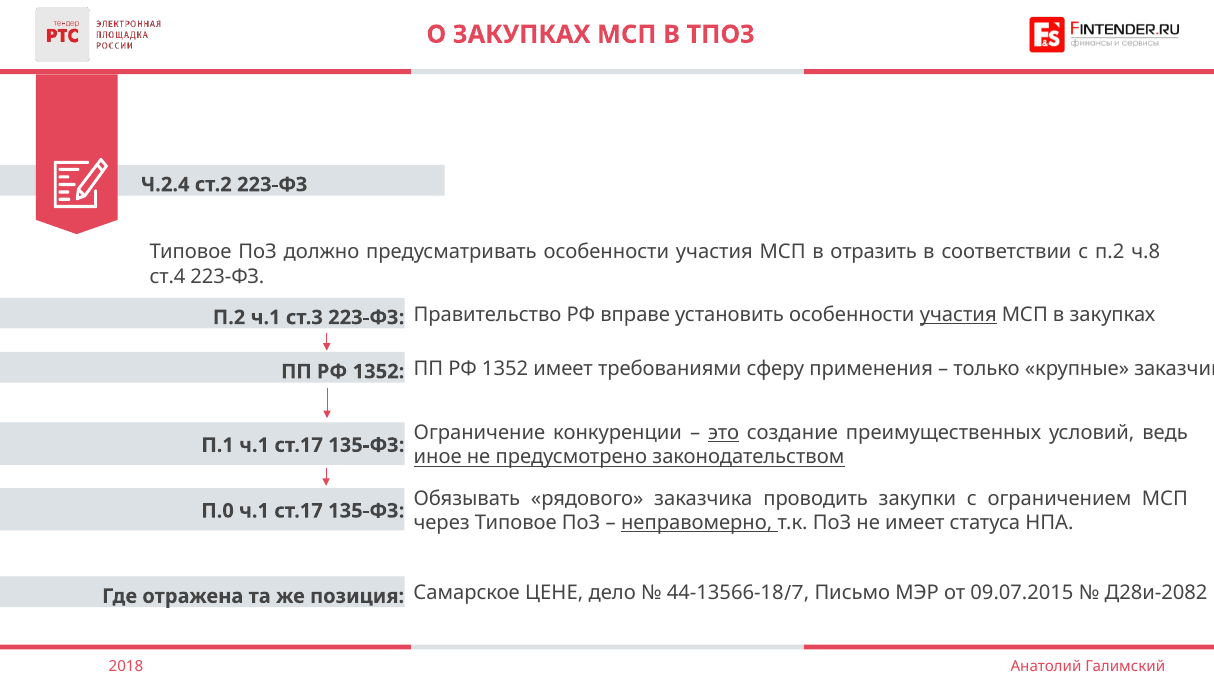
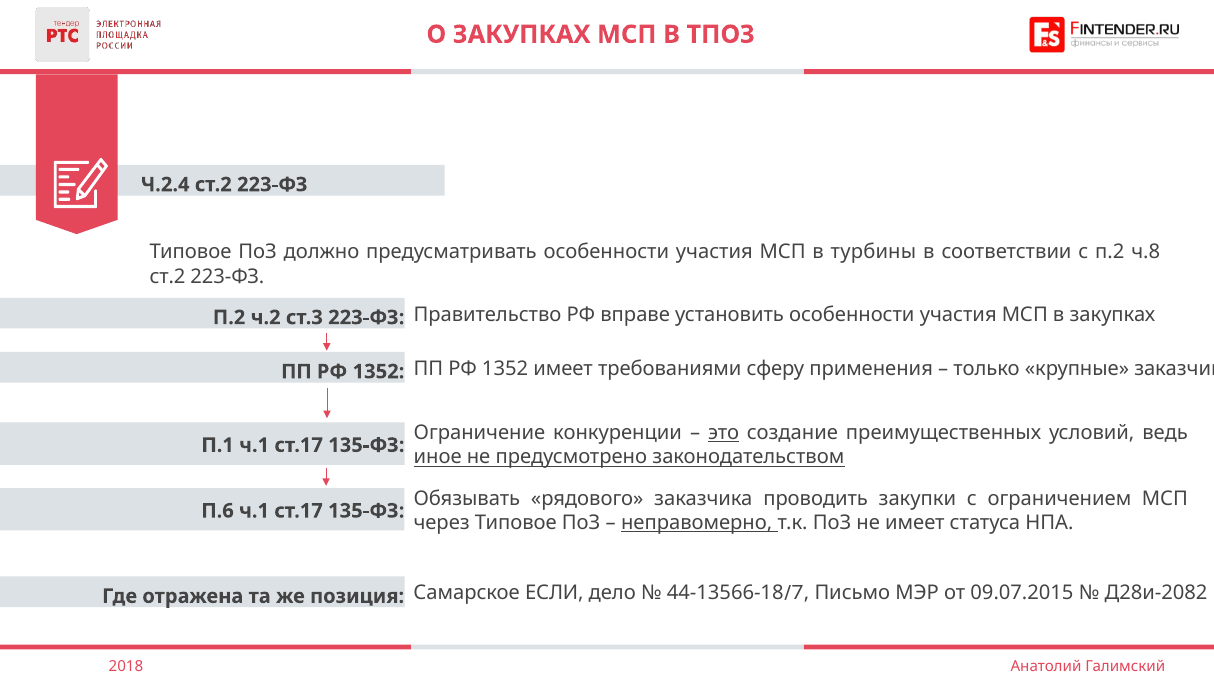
отразить: отразить -> турбины
ст.4 at (167, 276): ст.4 -> ст.2
П.2 ч.1: ч.1 -> ч.2
участия at (958, 315) underline: present -> none
П.0: П.0 -> П.6
ЦЕНЕ: ЦЕНЕ -> ЕСЛИ
